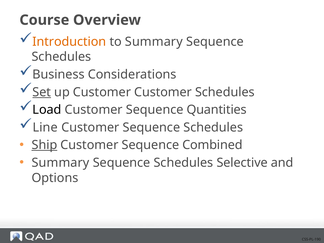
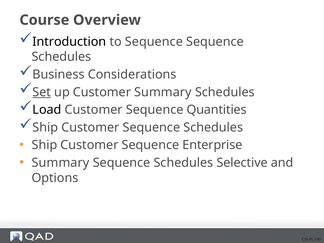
Introduction colour: orange -> black
to Summary: Summary -> Sequence
Customer Customer: Customer -> Summary
Line at (45, 127): Line -> Ship
Ship at (44, 145) underline: present -> none
Combined: Combined -> Enterprise
